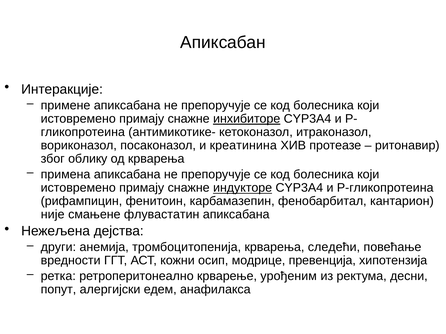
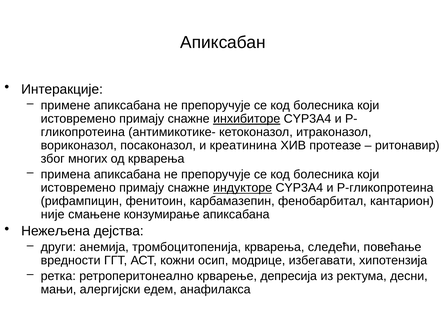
облику: облику -> многих
флувастатин: флувастатин -> конзумирање
превенција: превенција -> избегавати
урођеним: урођеним -> депресија
попут: попут -> мањи
